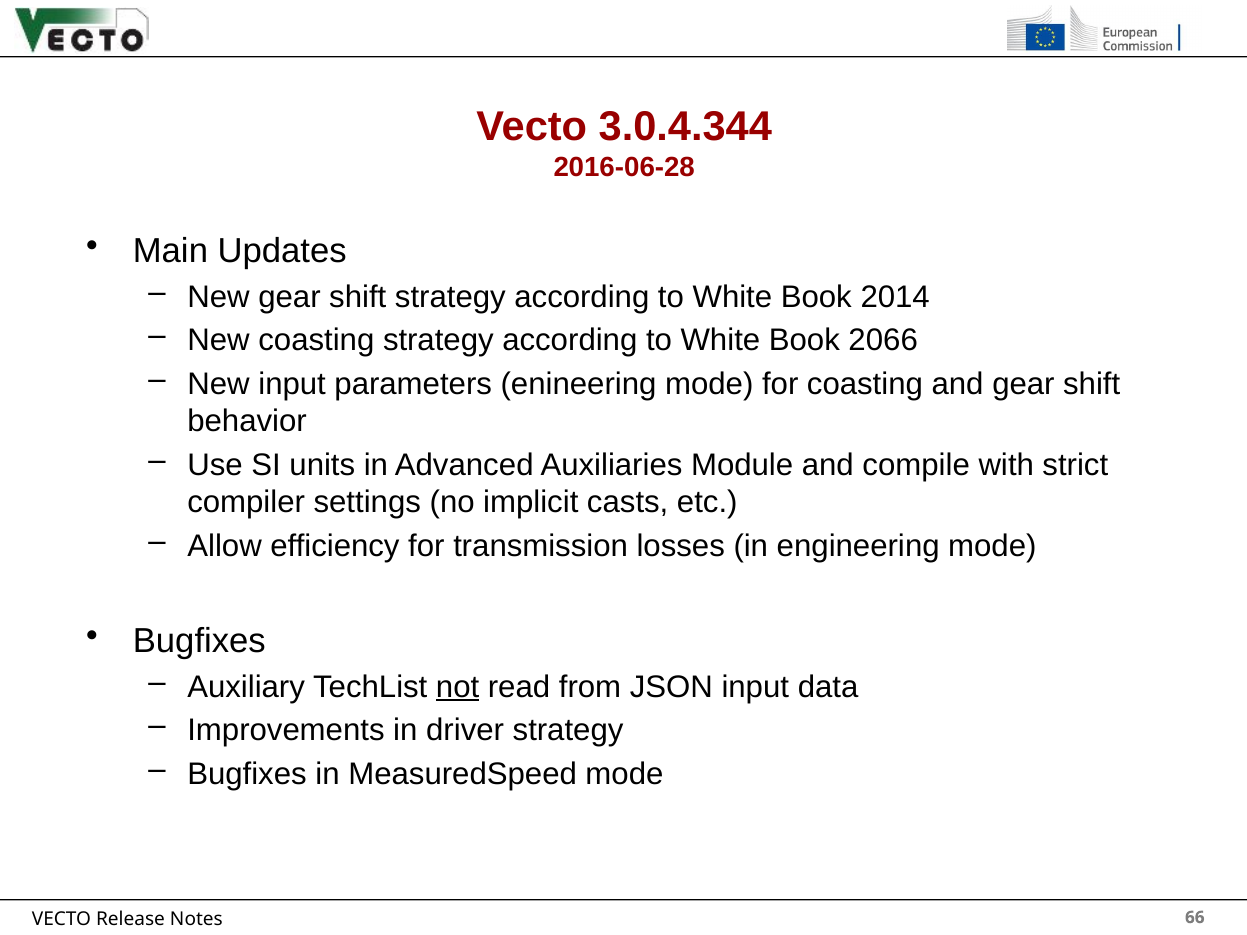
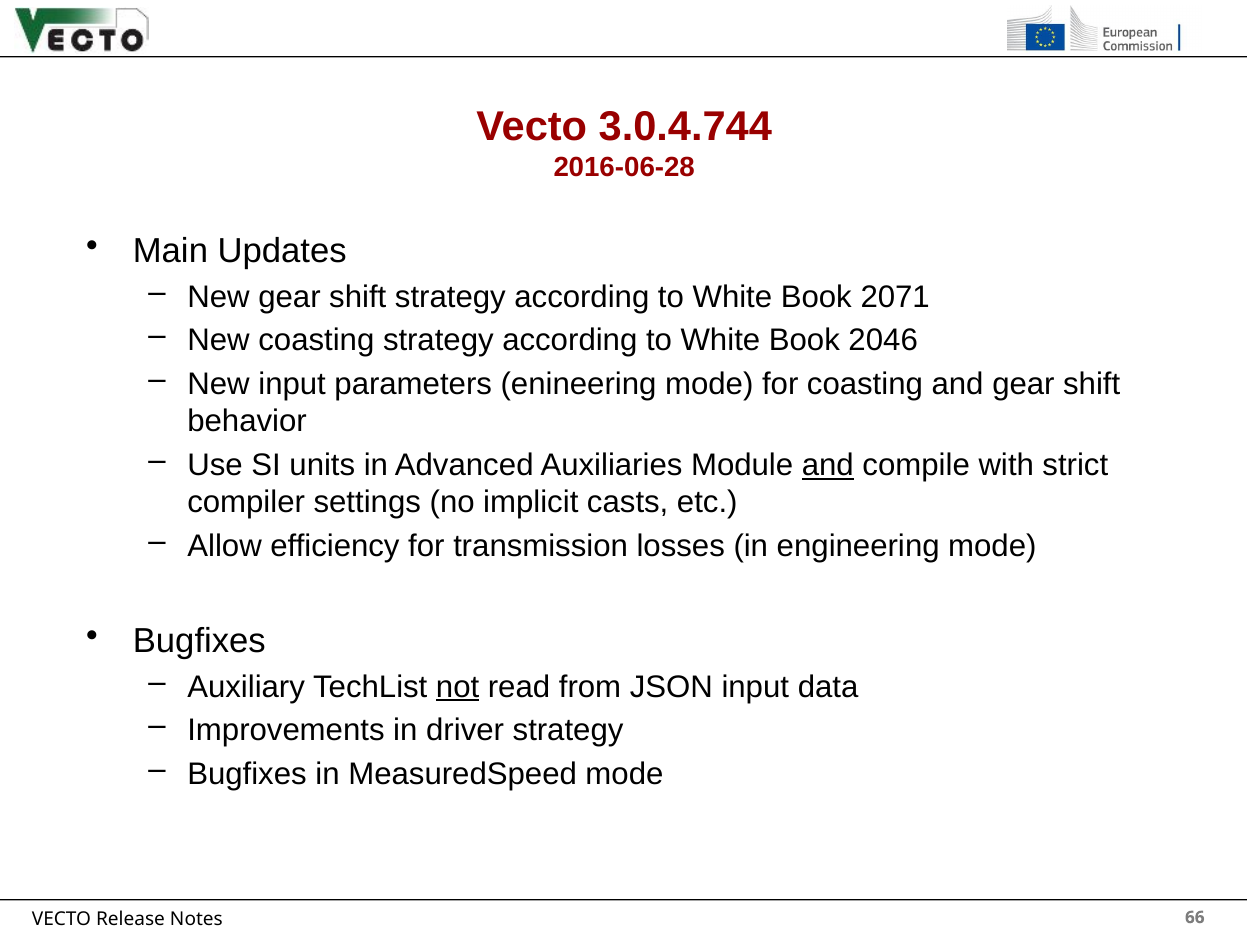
3.0.4.344: 3.0.4.344 -> 3.0.4.744
2014: 2014 -> 2071
2066: 2066 -> 2046
and at (828, 465) underline: none -> present
